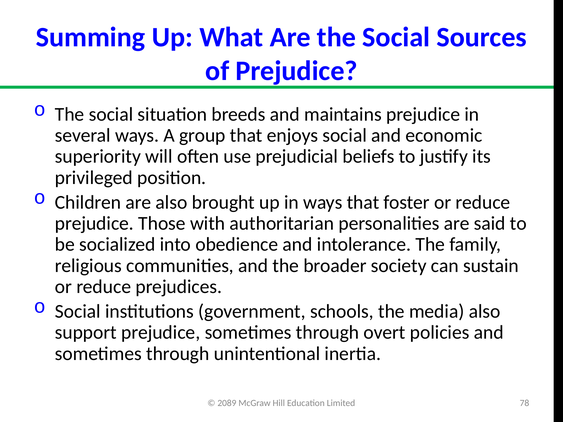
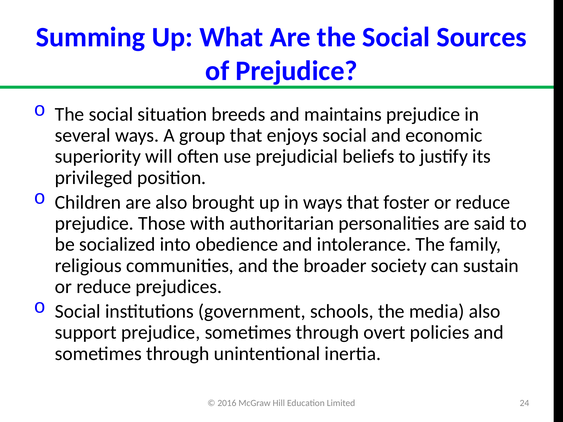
2089: 2089 -> 2016
78: 78 -> 24
